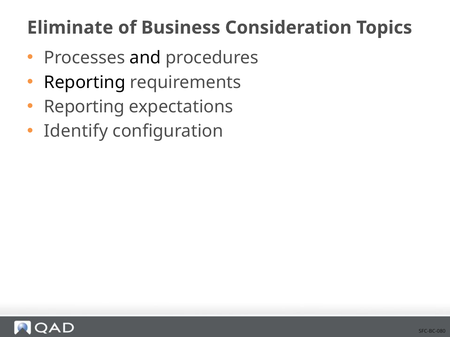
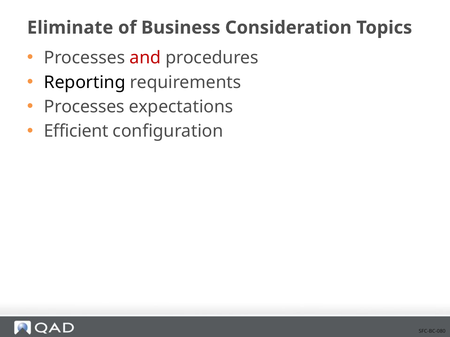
and colour: black -> red
Reporting at (84, 107): Reporting -> Processes
Identify: Identify -> Efficient
